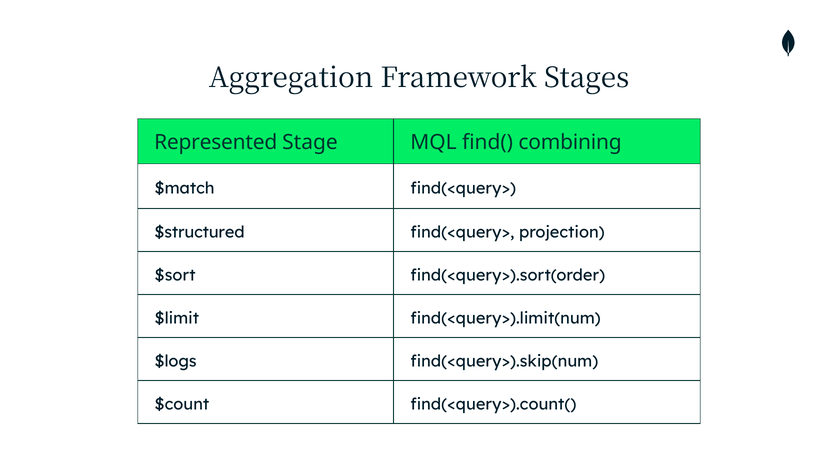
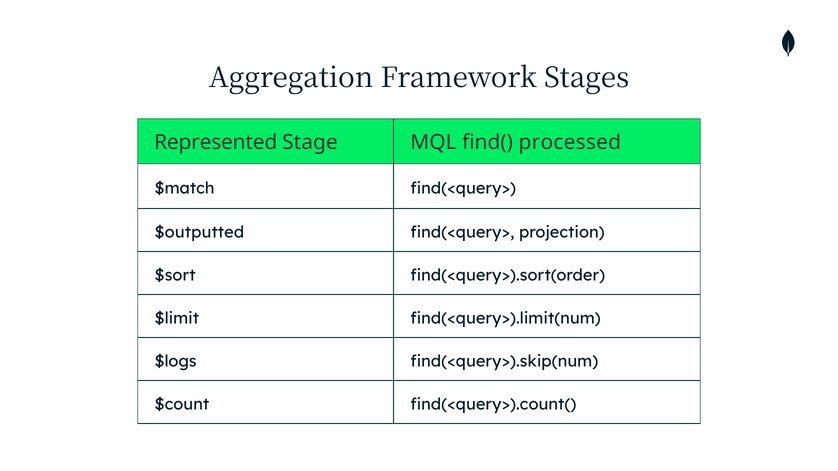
combining: combining -> processed
$structured: $structured -> $outputted
